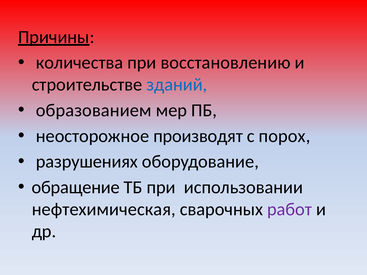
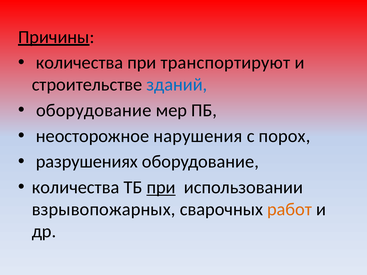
восстановлению: восстановлению -> транспортируют
образованием at (94, 110): образованием -> оборудование
производят: производят -> нарушения
обращение at (76, 188): обращение -> количества
при at (161, 188) underline: none -> present
нефтехимическая: нефтехимическая -> взрывопожарных
работ colour: purple -> orange
